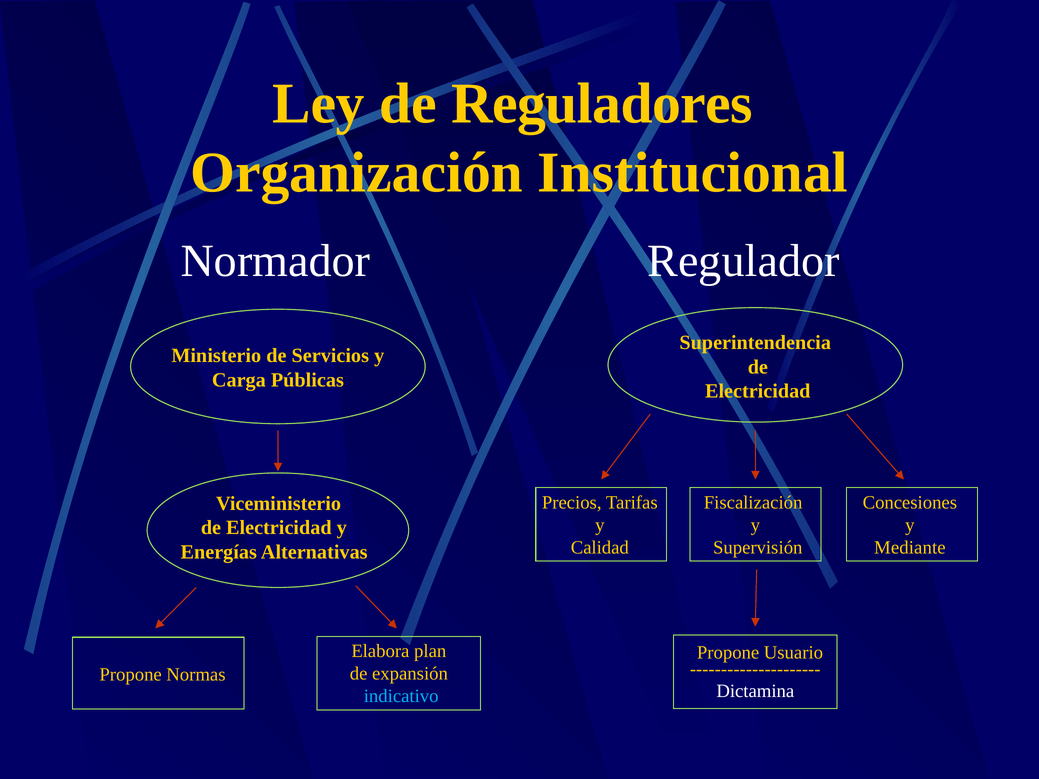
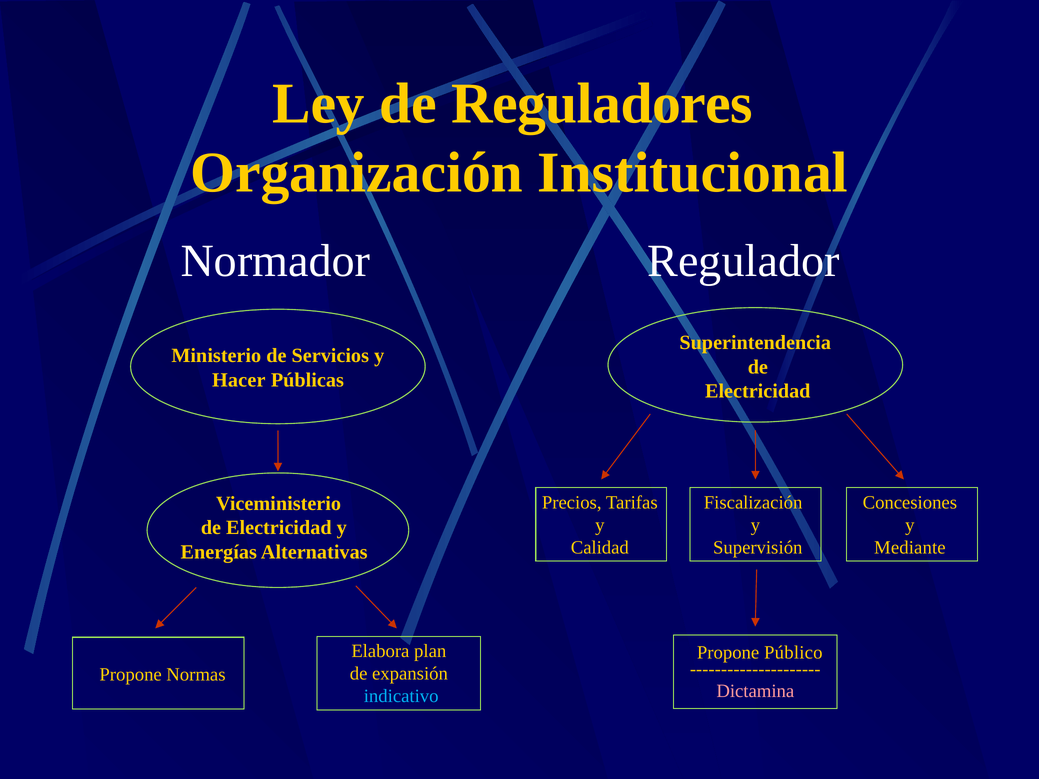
Carga: Carga -> Hacer
Usuario: Usuario -> Público
Dictamina colour: white -> pink
